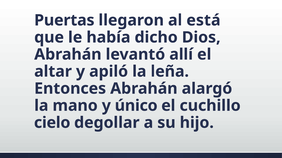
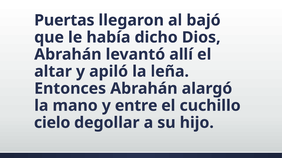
está: está -> bajó
único: único -> entre
